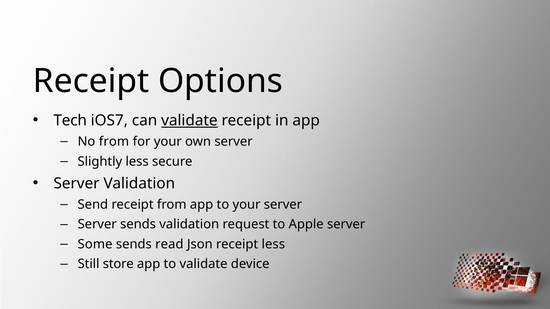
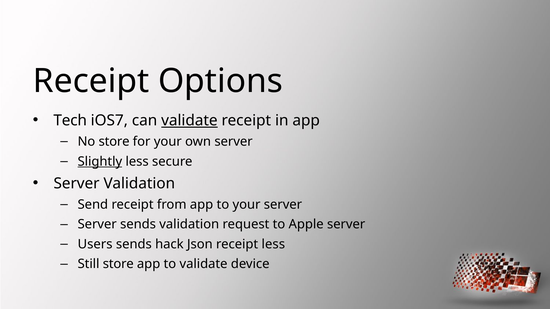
No from: from -> store
Slightly underline: none -> present
Some: Some -> Users
read: read -> hack
